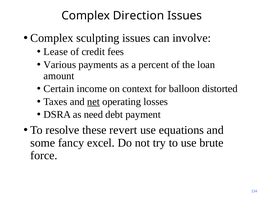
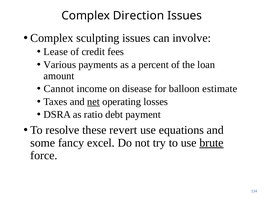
Certain: Certain -> Cannot
context: context -> disease
distorted: distorted -> estimate
need: need -> ratio
brute underline: none -> present
